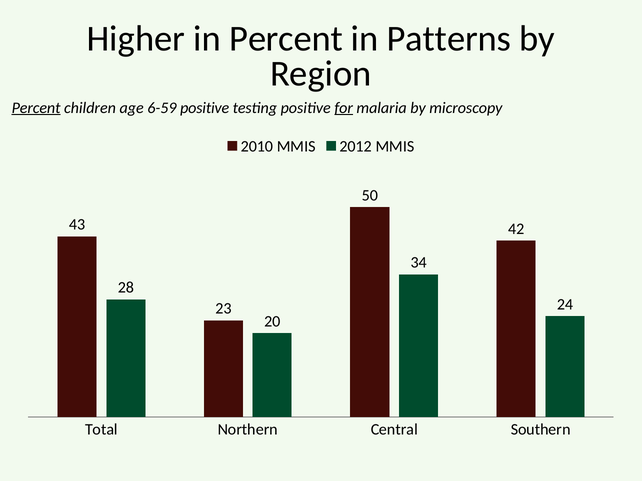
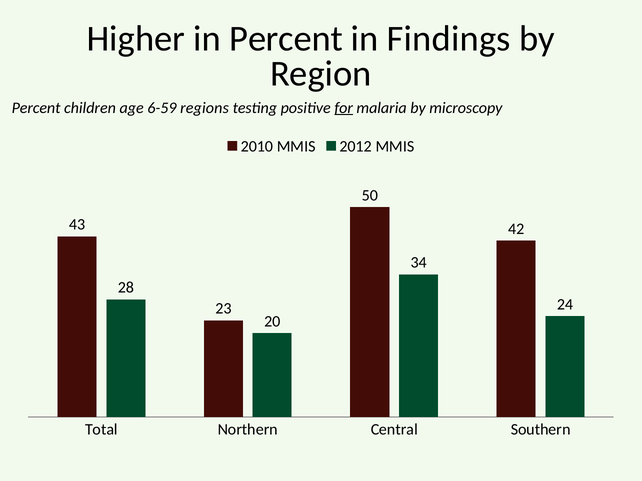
Patterns: Patterns -> Findings
Percent at (36, 108) underline: present -> none
6-59 positive: positive -> regions
